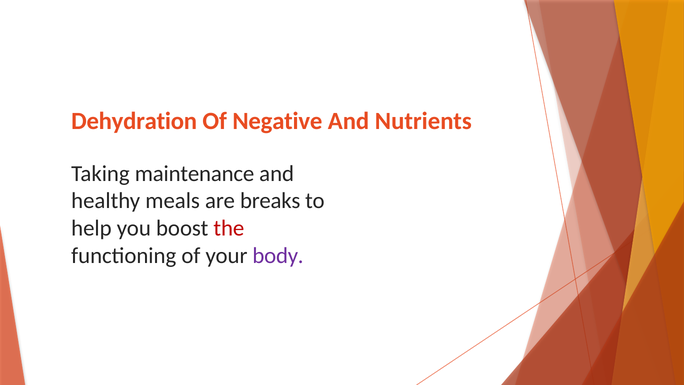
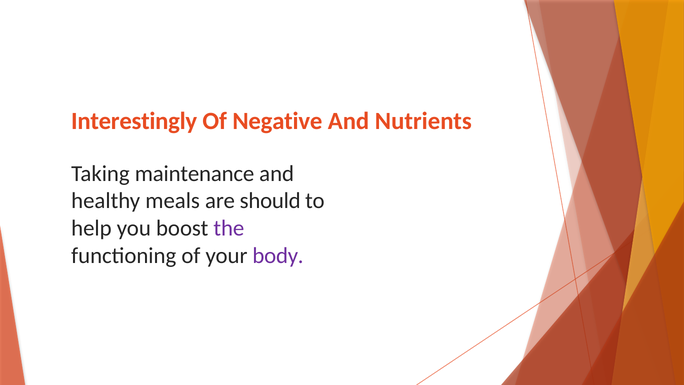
Dehydration: Dehydration -> Interestingly
breaks: breaks -> should
the colour: red -> purple
